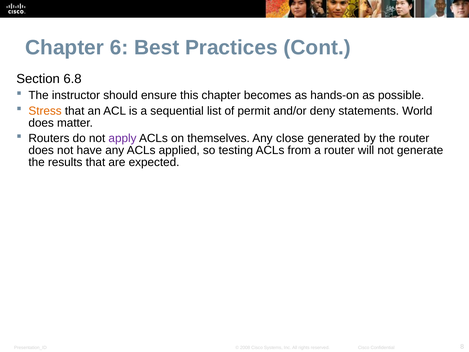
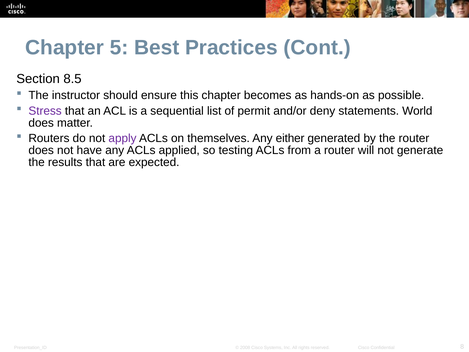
6: 6 -> 5
6.8: 6.8 -> 8.5
Stress colour: orange -> purple
close: close -> either
